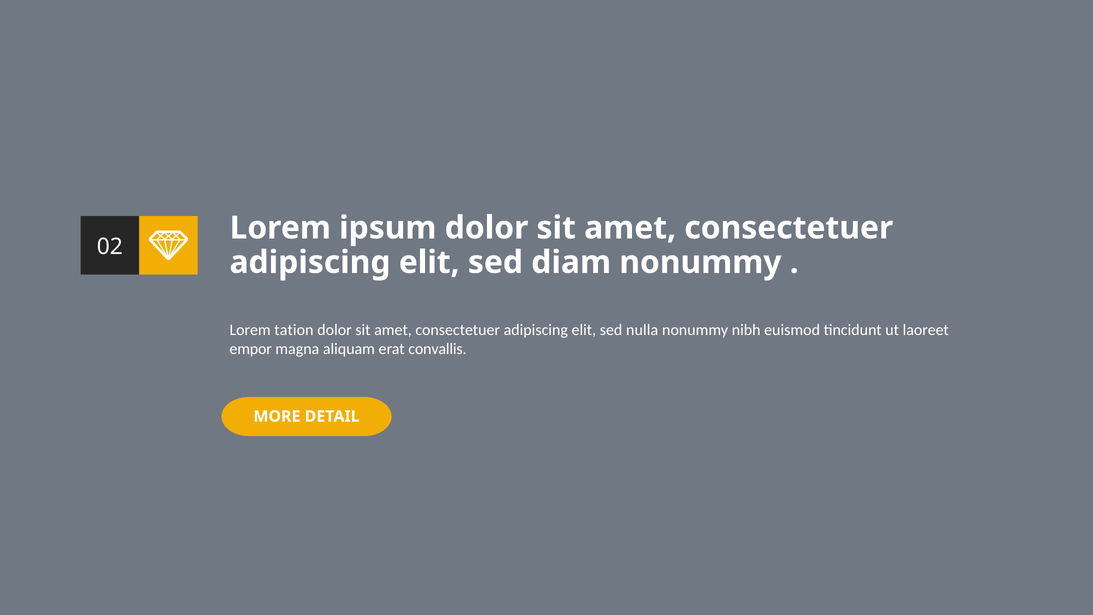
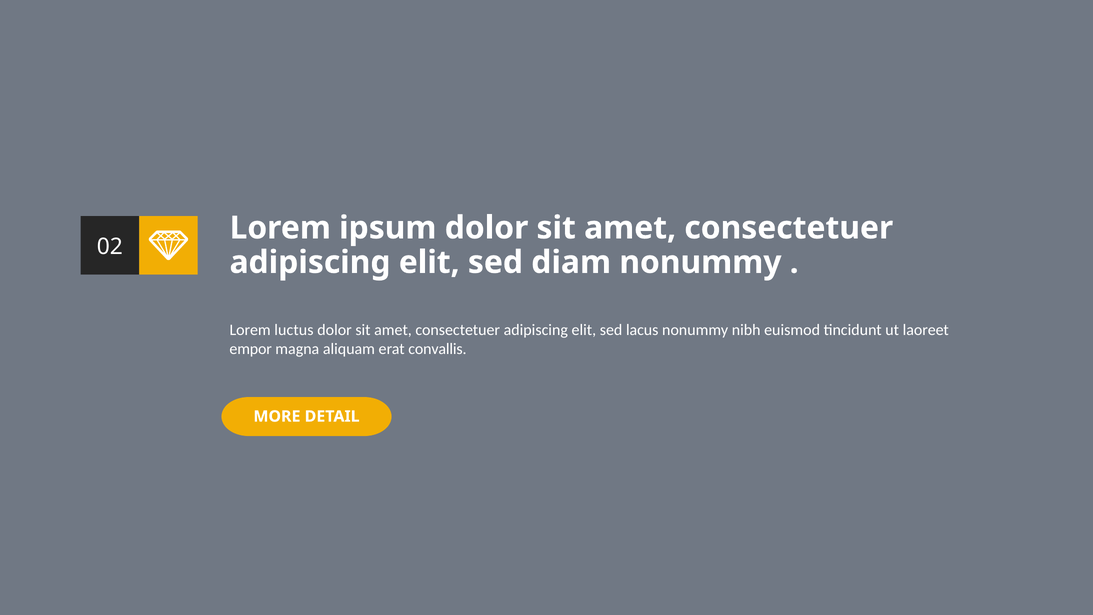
tation: tation -> luctus
nulla: nulla -> lacus
